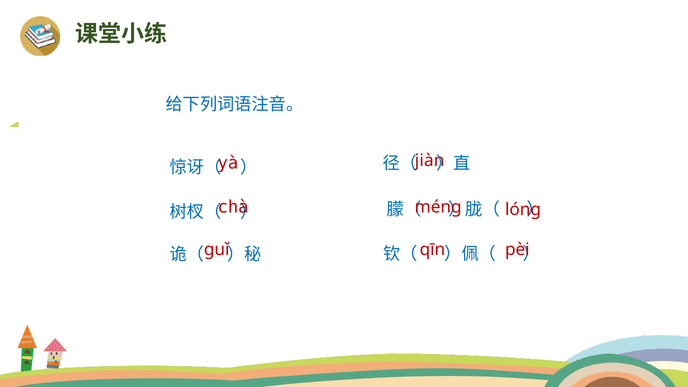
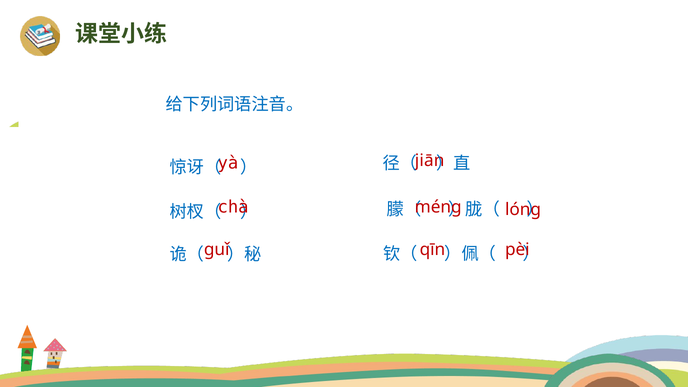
jiàn: jiàn -> jiān
